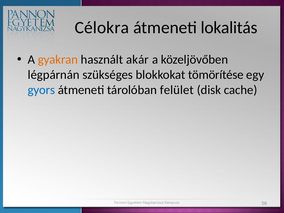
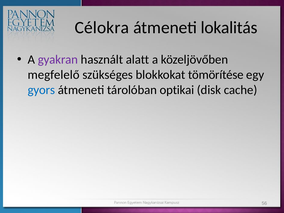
gyakran colour: orange -> purple
akár: akár -> alatt
légpárnán: légpárnán -> megfelelő
felület: felület -> optikai
